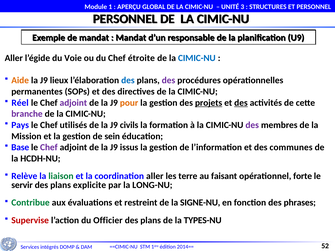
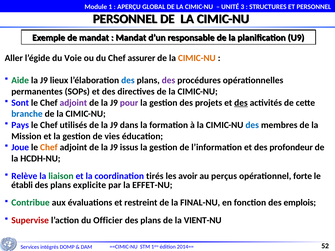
étroite: étroite -> assurer
CIMIC-NU at (197, 58) colour: blue -> orange
Aide colour: orange -> green
Réel: Réel -> Sont
pour colour: orange -> purple
projets underline: present -> none
branche colour: purple -> blue
civils: civils -> dans
des at (252, 125) colour: purple -> blue
sein: sein -> vies
Base: Base -> Joue
Chef at (49, 148) colour: purple -> orange
communes: communes -> profondeur
coordination aller: aller -> tirés
terre: terre -> avoir
faisant: faisant -> perçus
servir: servir -> établi
LONG-NU: LONG-NU -> EFFET-NU
SIGNE-NU: SIGNE-NU -> FINAL-NU
phrases: phrases -> emplois
TYPES-NU: TYPES-NU -> VIENT-NU
